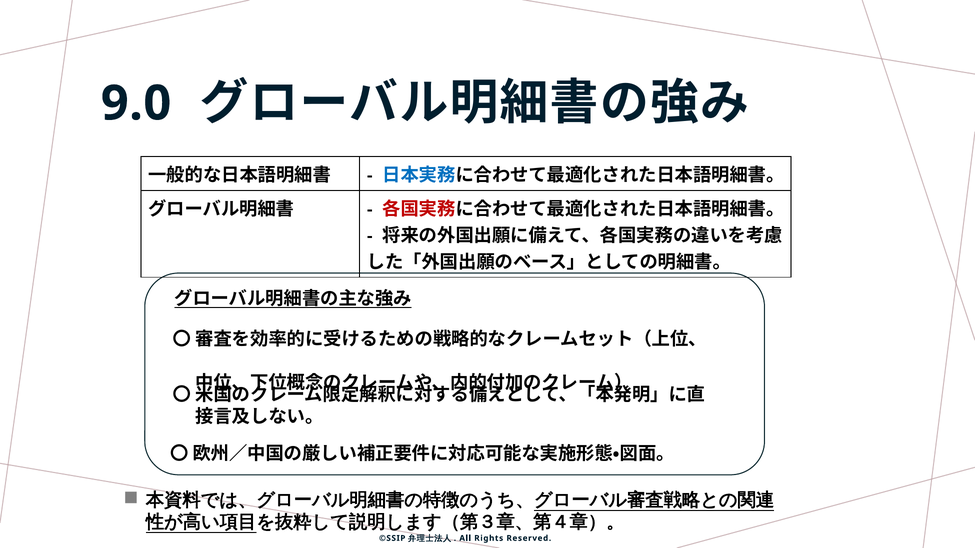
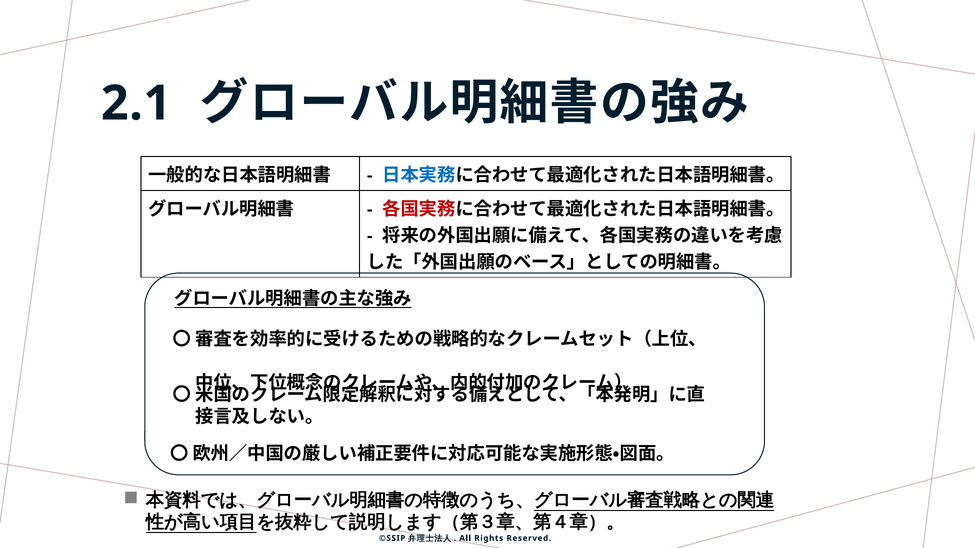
9.0: 9.0 -> 2.1
